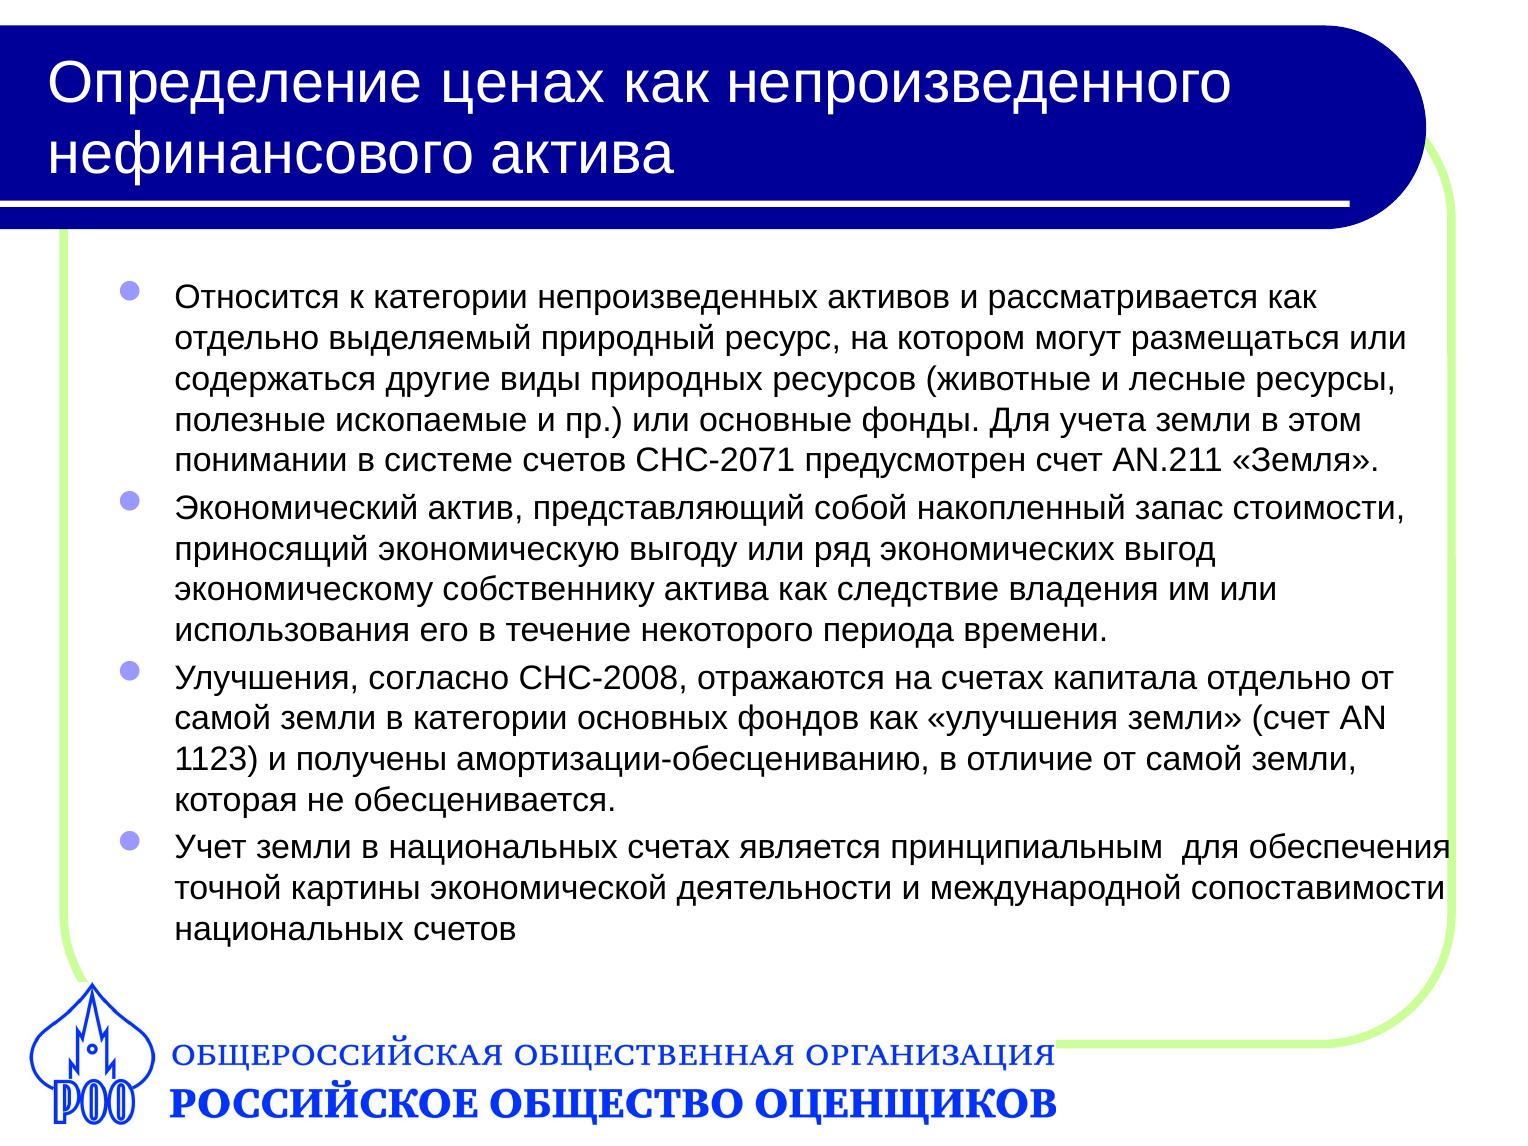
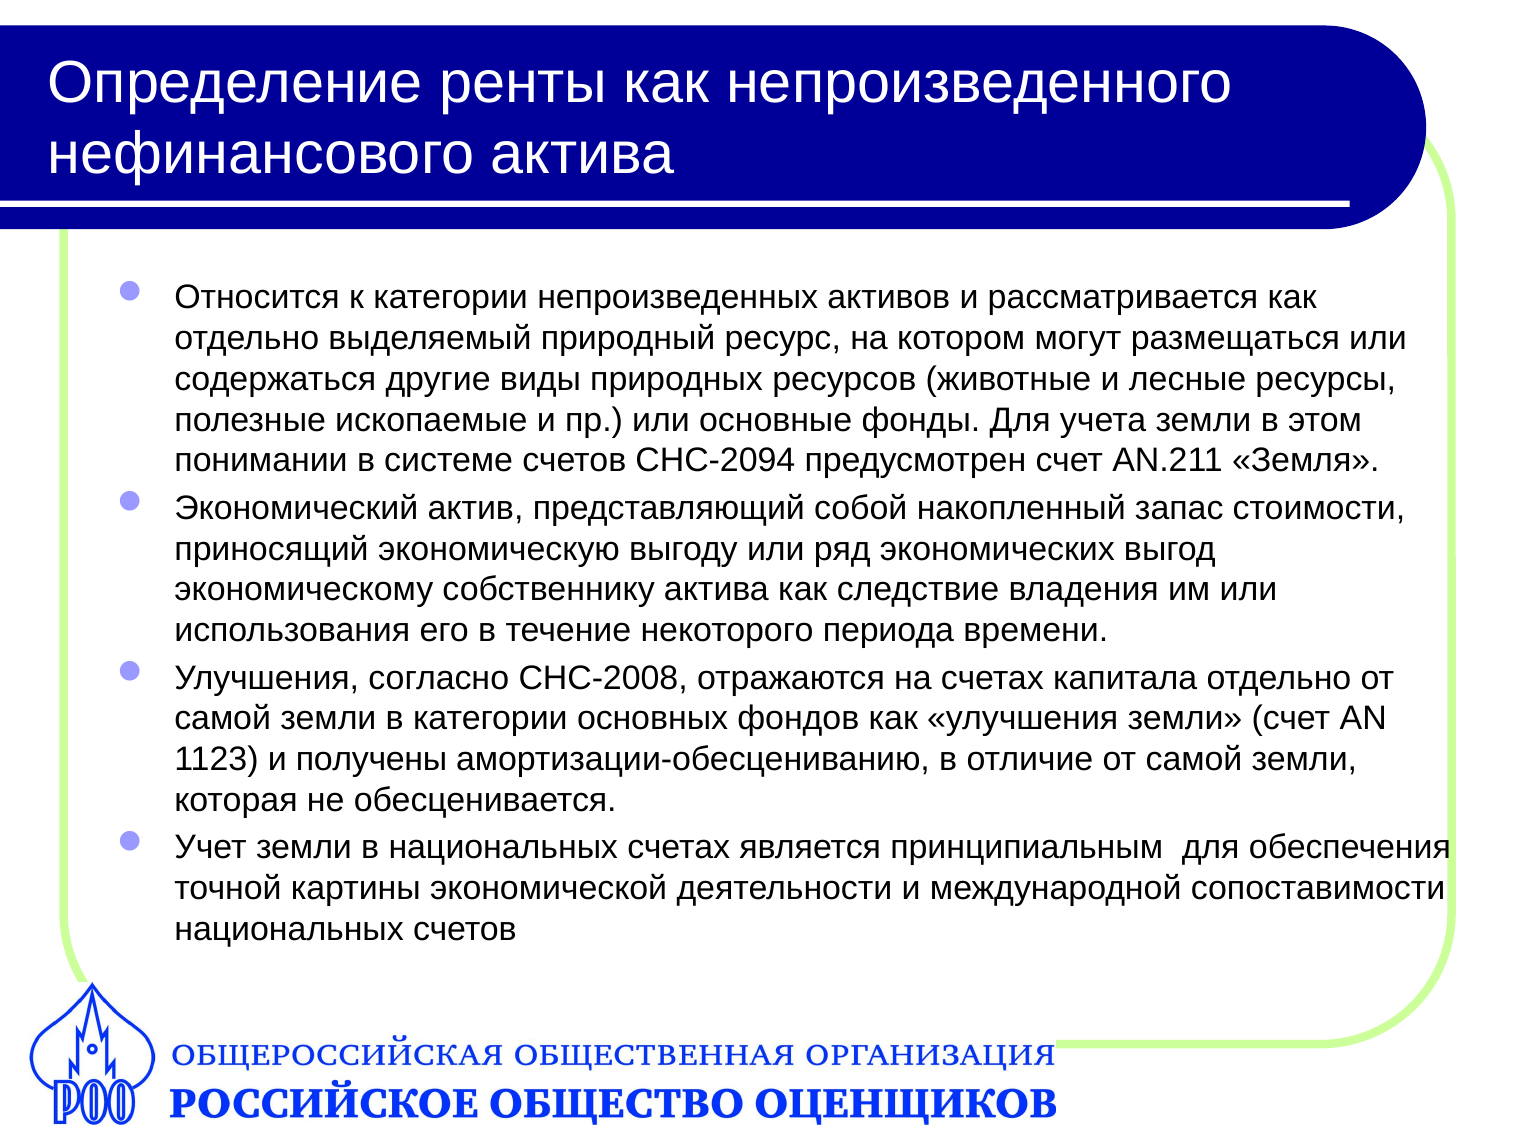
ценах: ценах -> ренты
СНС-2071: СНС-2071 -> СНС-2094
